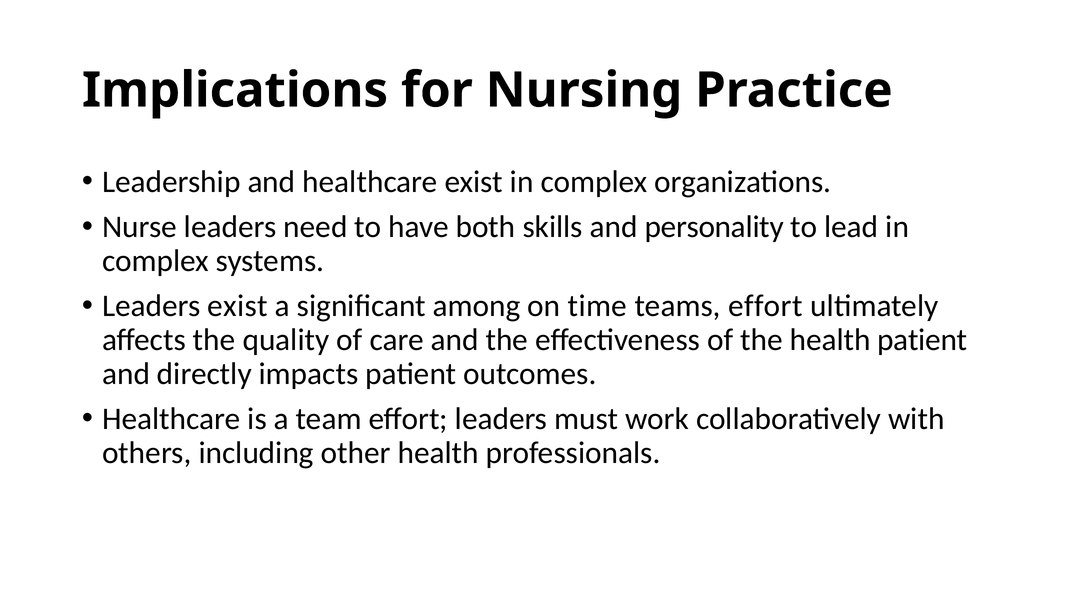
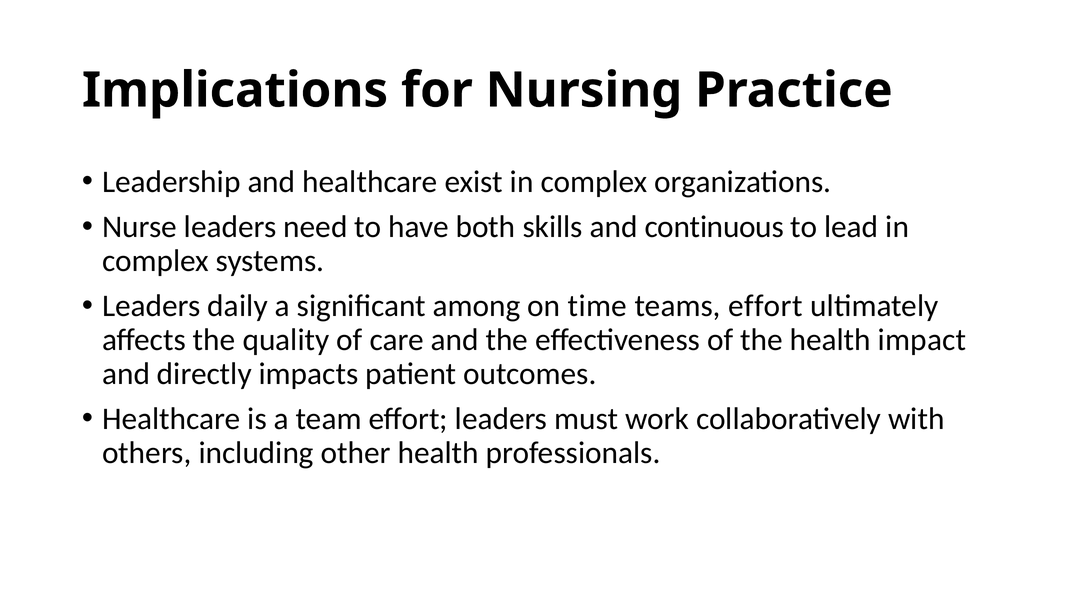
personality: personality -> continuous
Leaders exist: exist -> daily
health patient: patient -> impact
